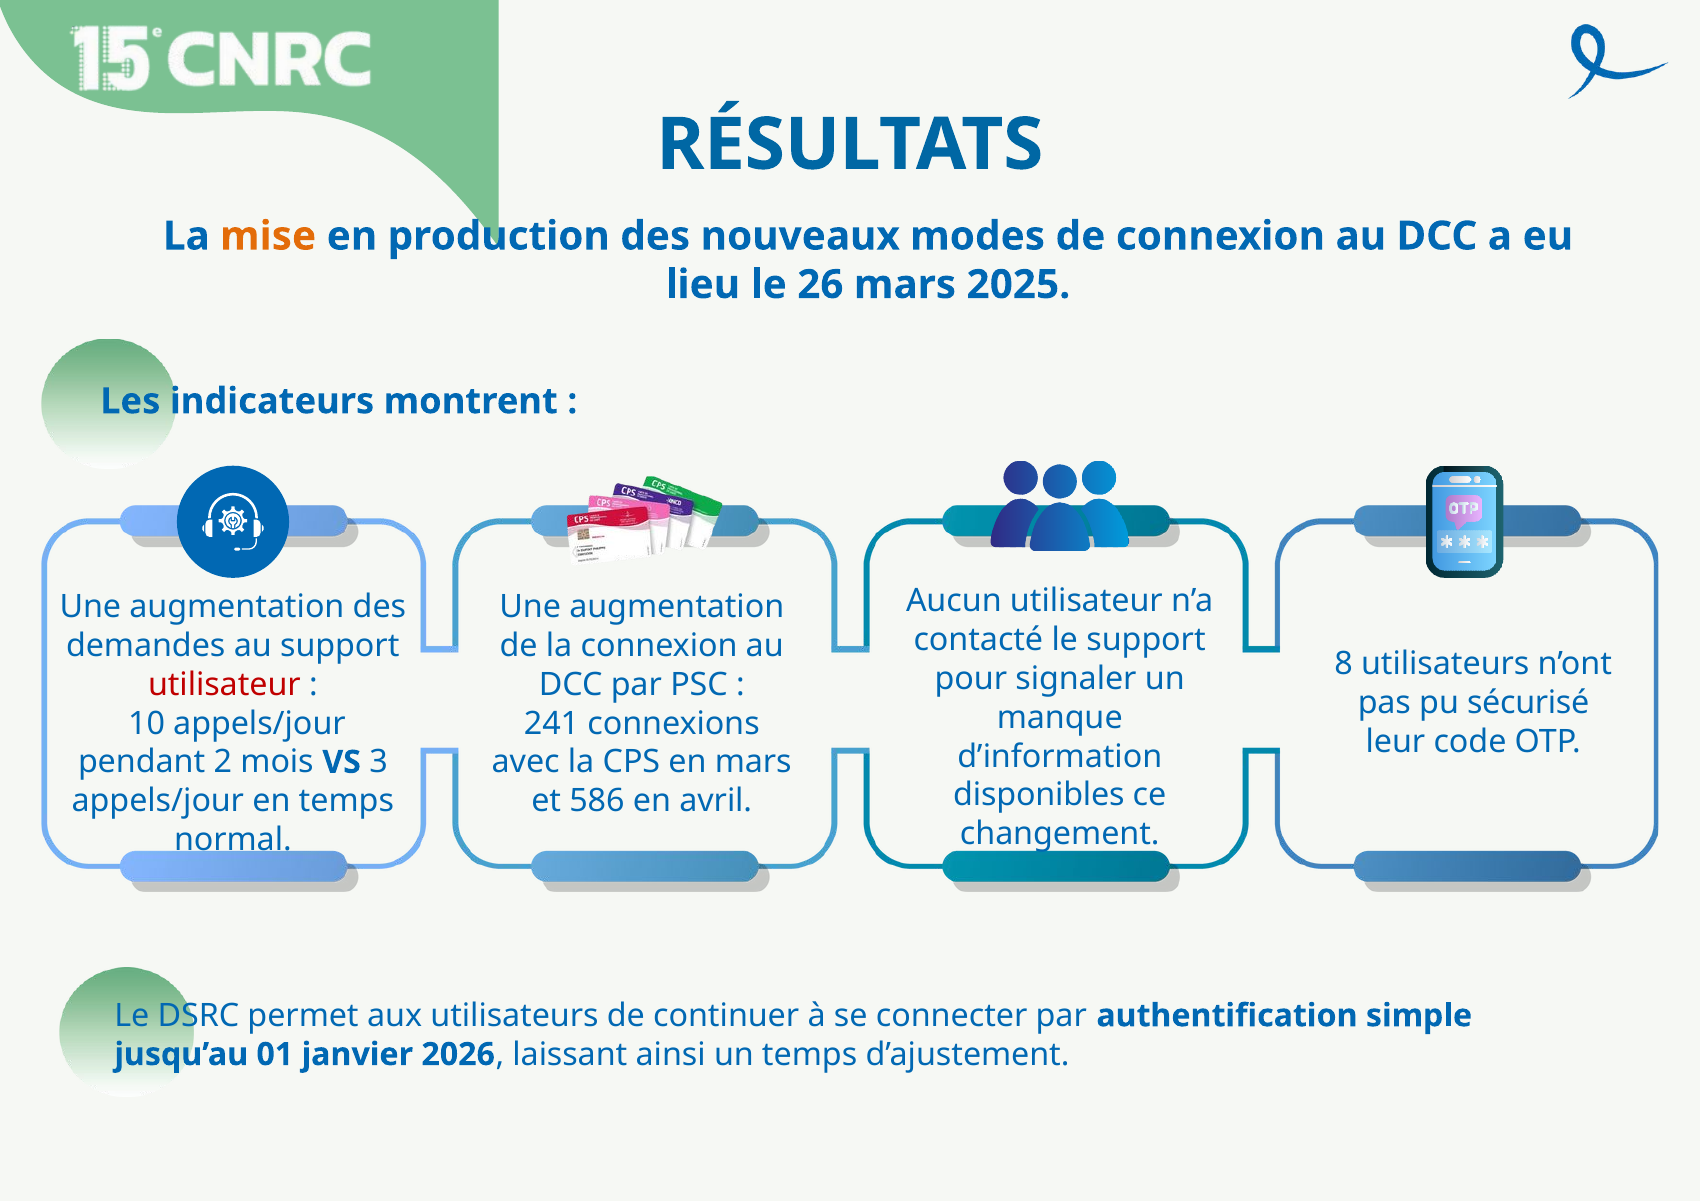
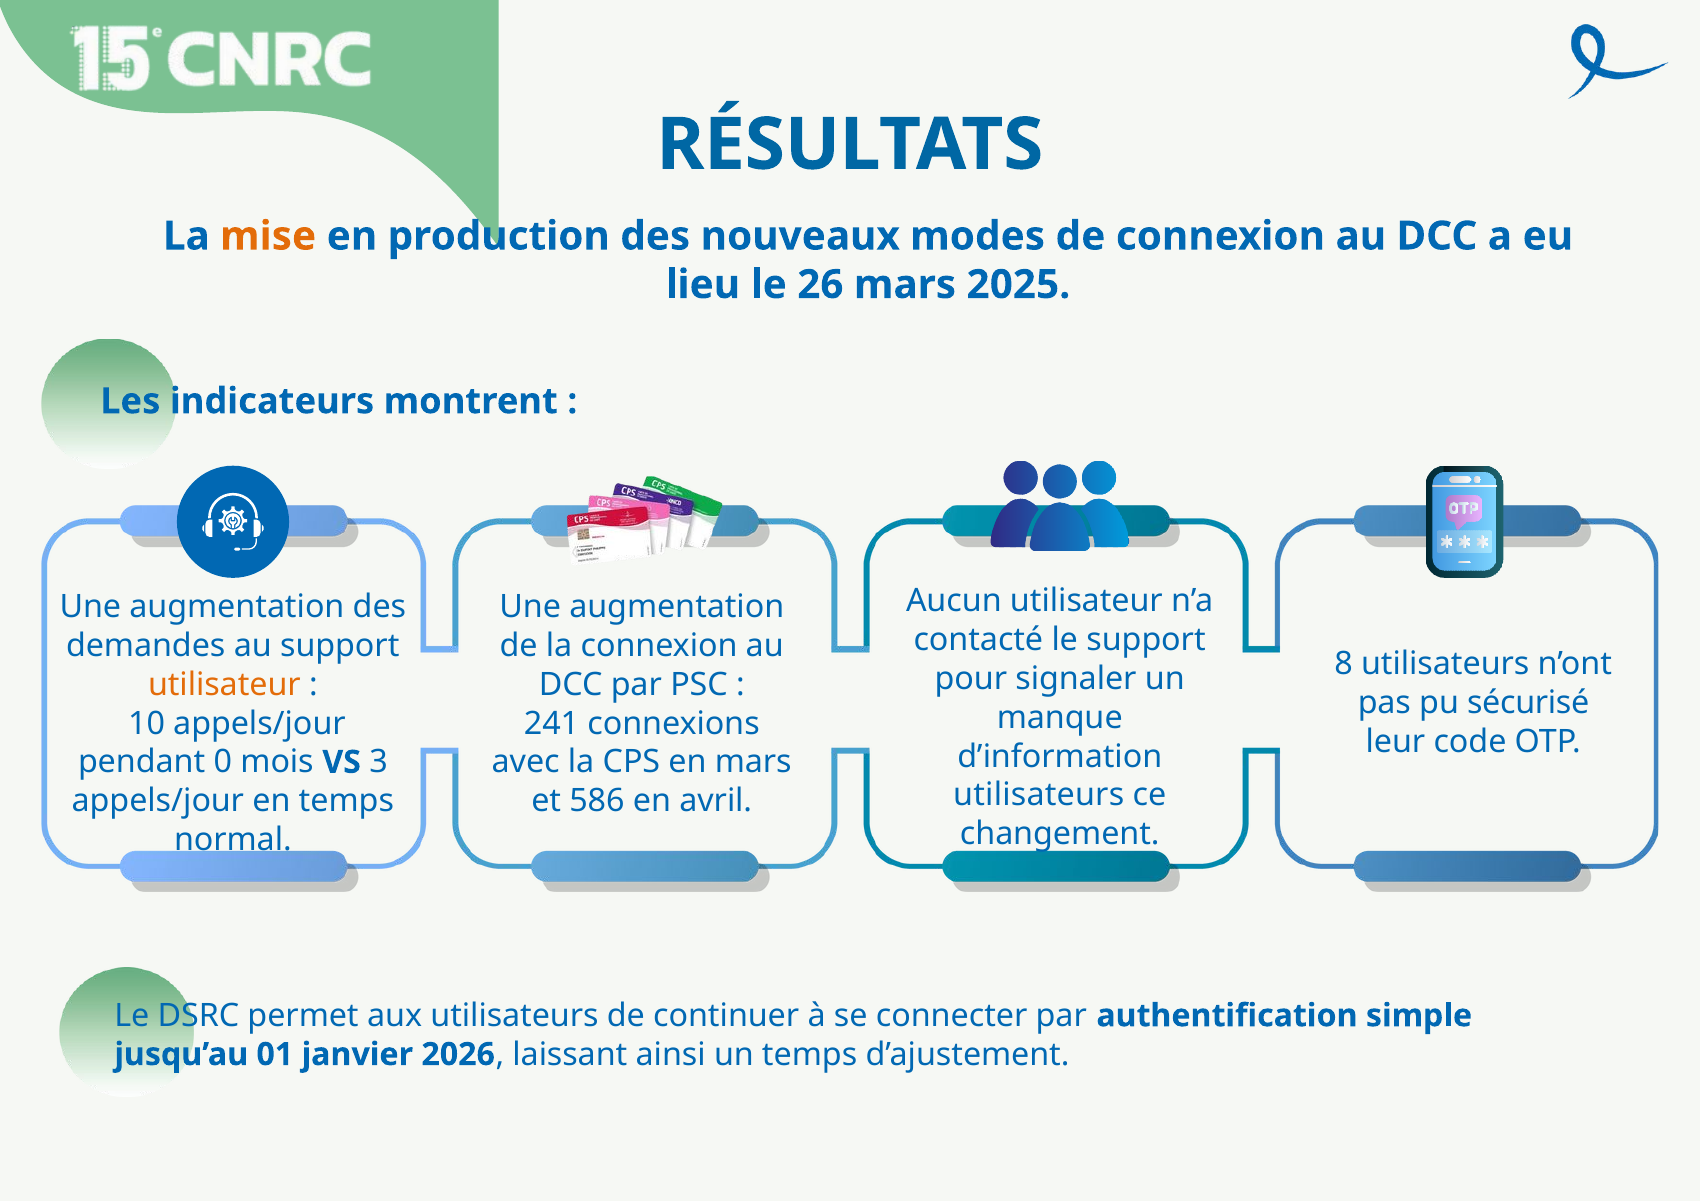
utilisateur at (224, 685) colour: red -> orange
2: 2 -> 0
disponibles at (1039, 795): disponibles -> utilisateurs
